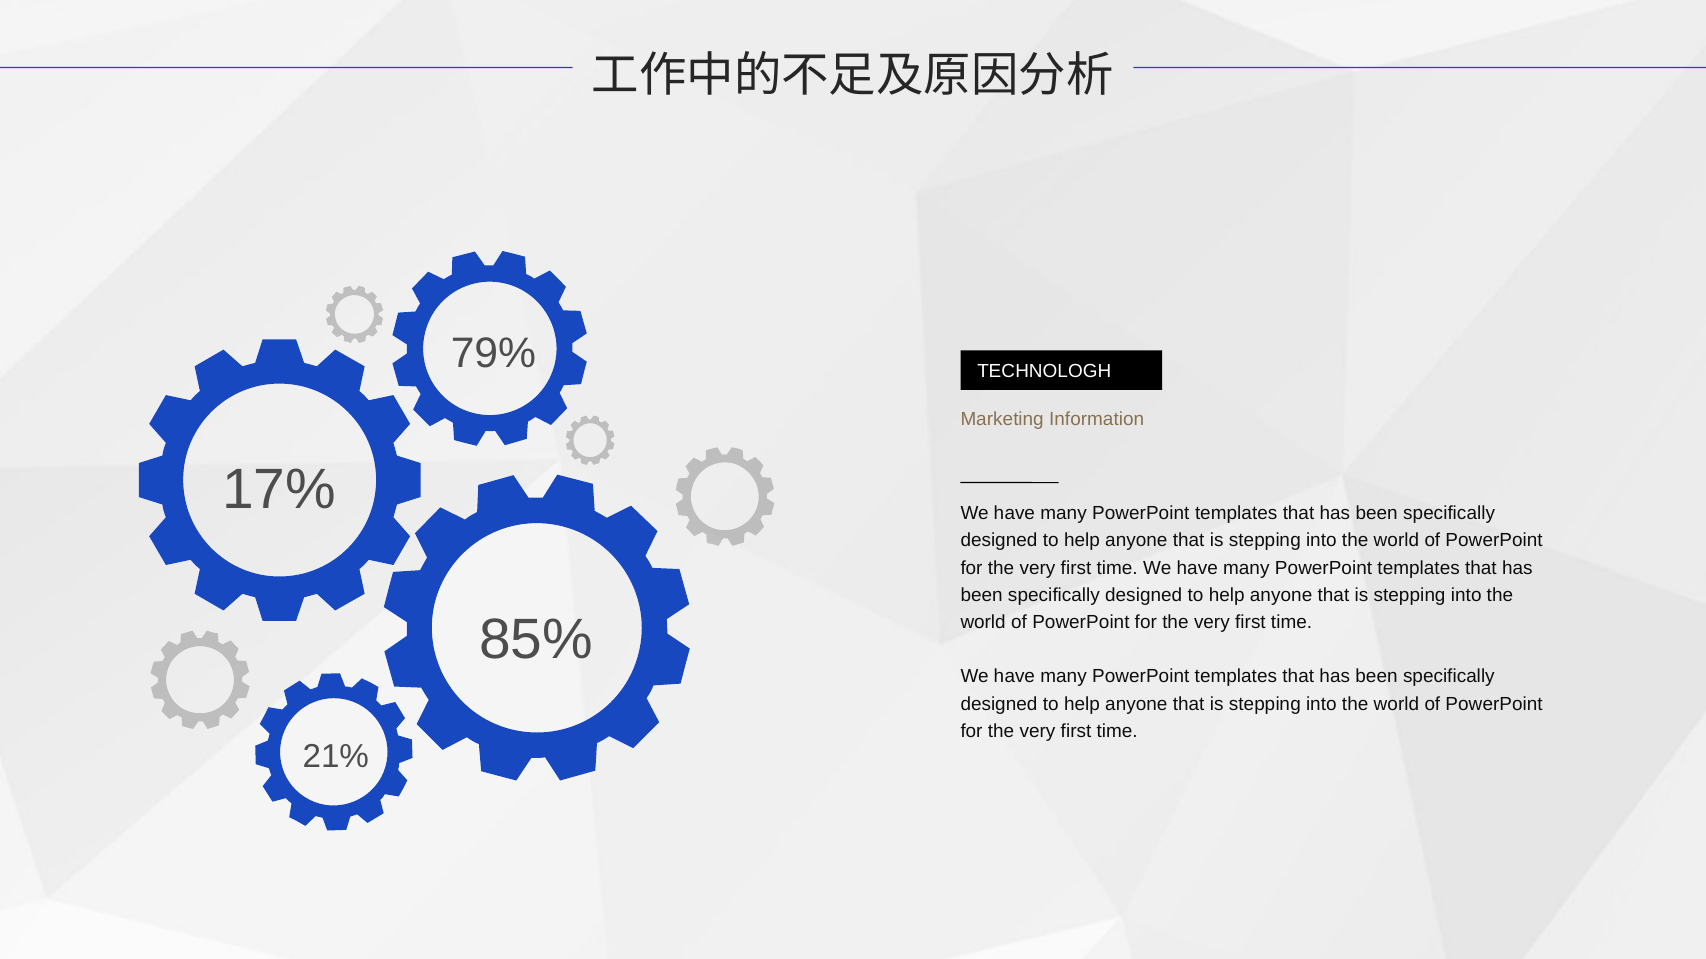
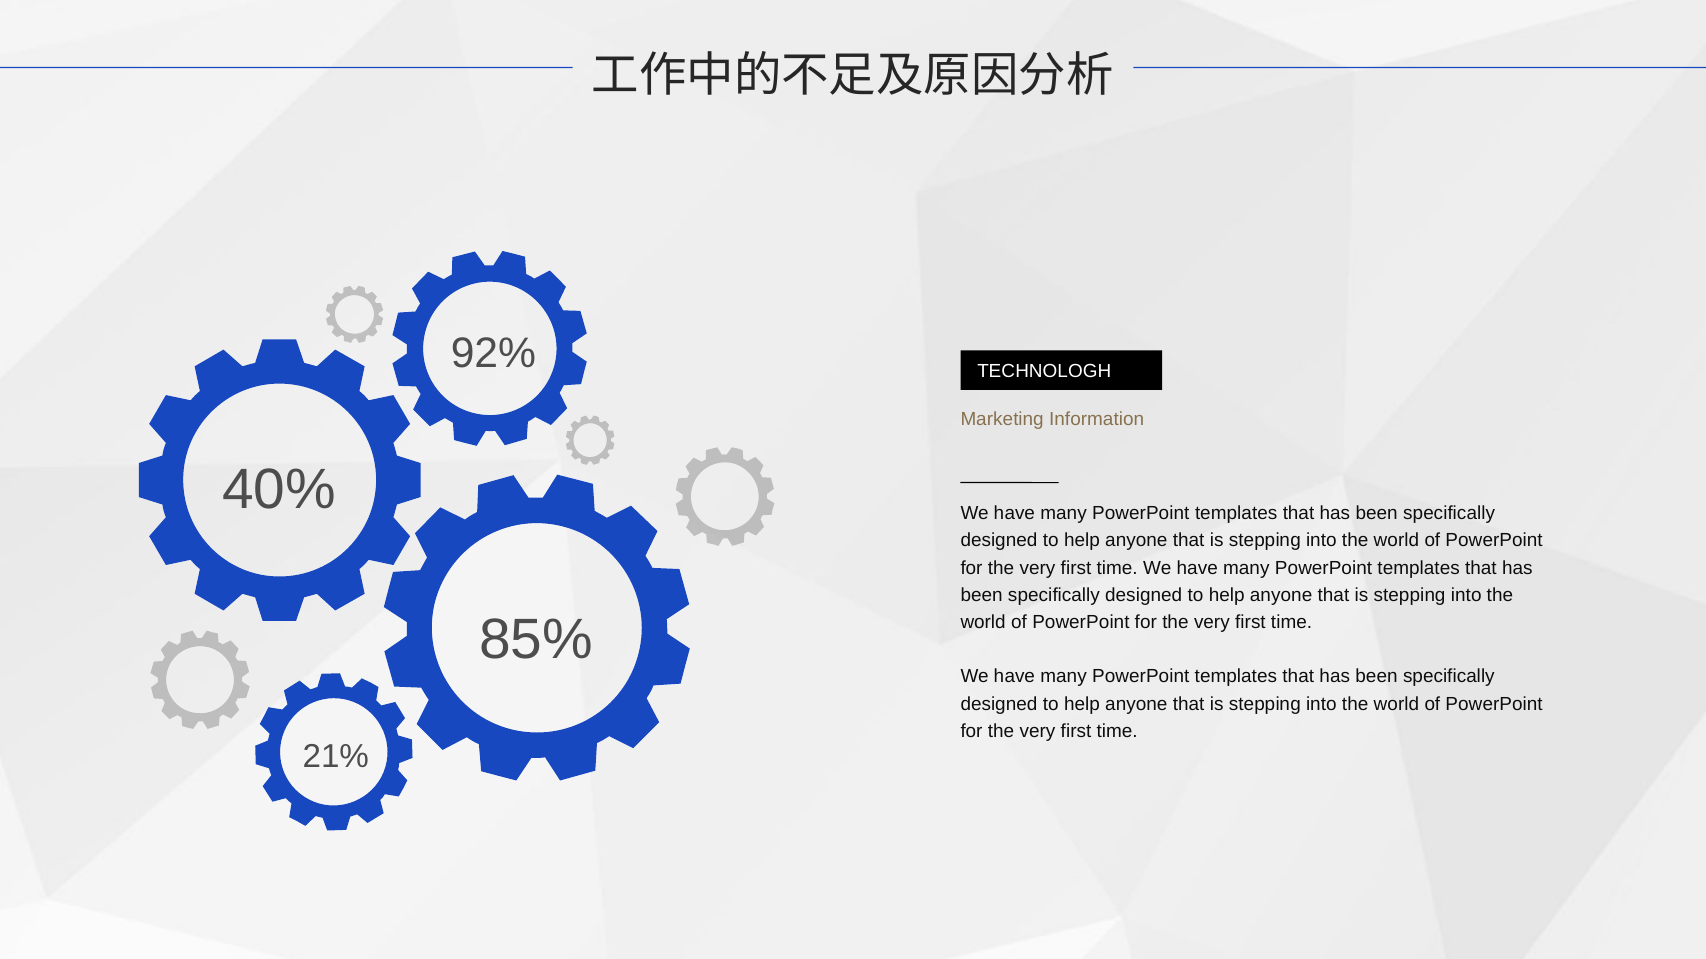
79%: 79% -> 92%
17%: 17% -> 40%
